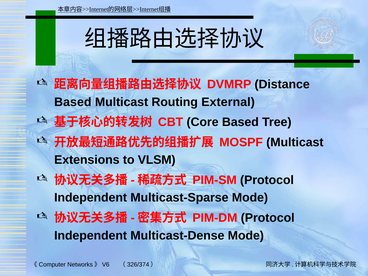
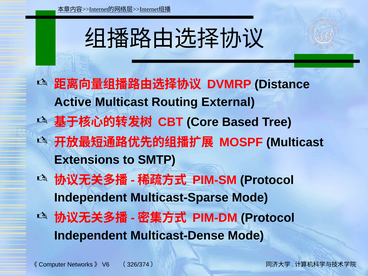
Based at (73, 102): Based -> Active
VLSM: VLSM -> SMTP
